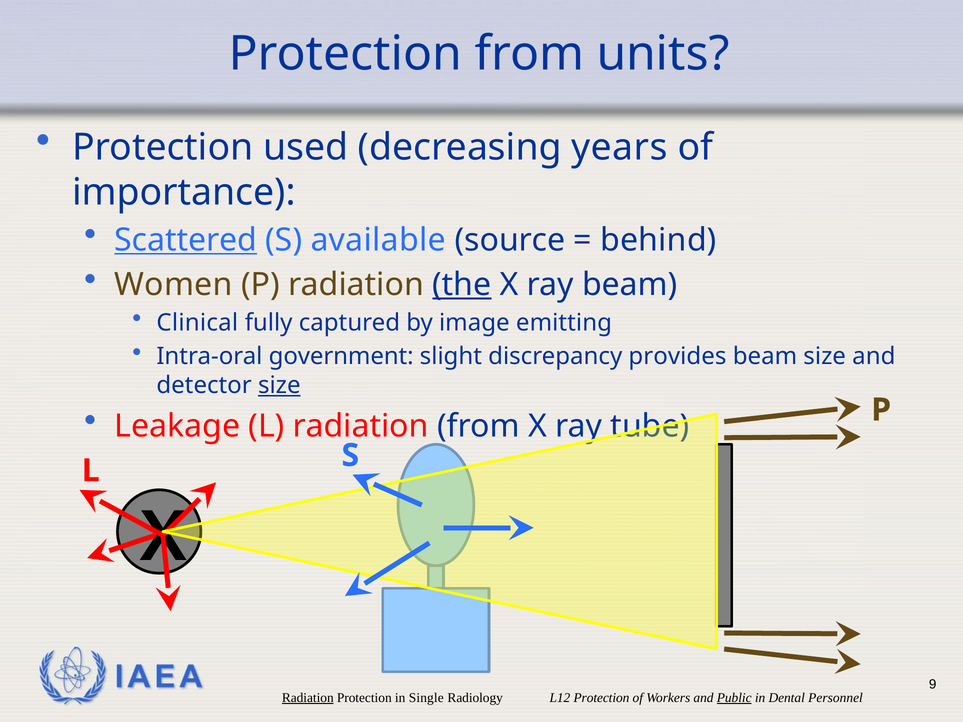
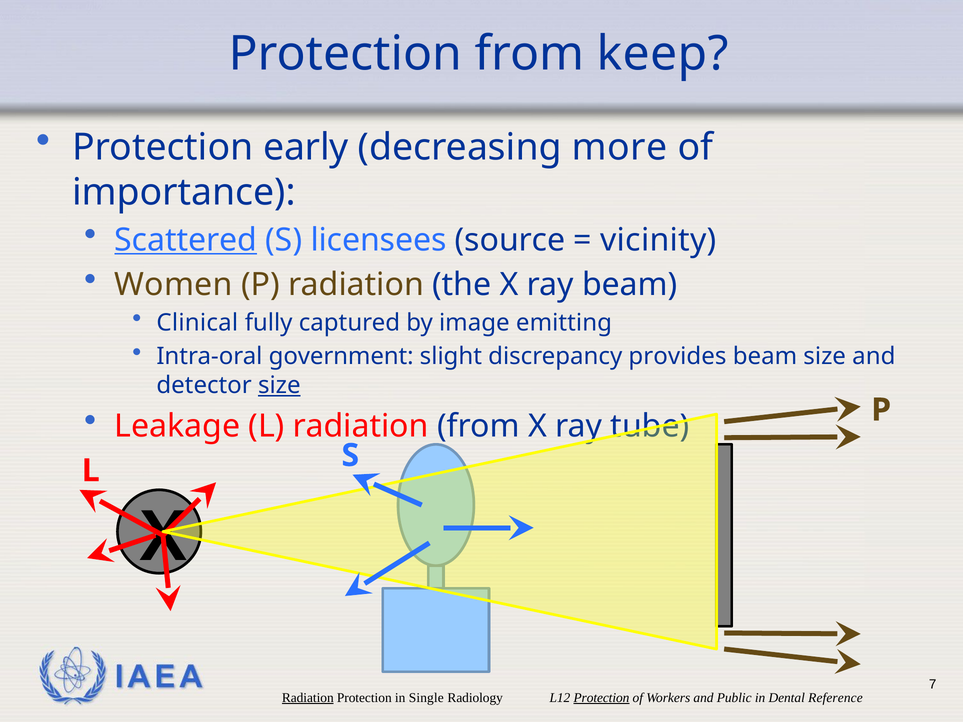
units: units -> keep
used: used -> early
years: years -> more
available: available -> licensees
behind: behind -> vicinity
the underline: present -> none
9: 9 -> 7
Protection at (601, 698) underline: none -> present
Public underline: present -> none
Personnel: Personnel -> Reference
